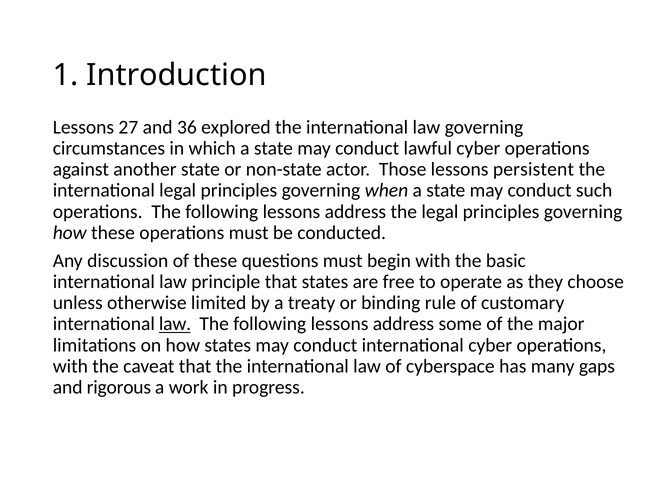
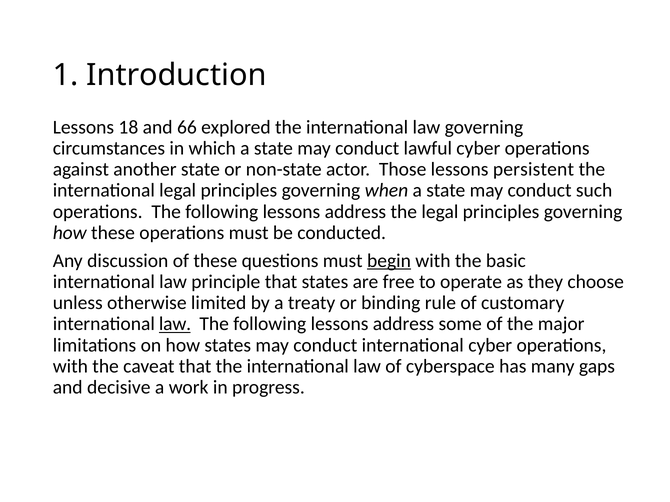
27: 27 -> 18
36: 36 -> 66
begin underline: none -> present
rigorous: rigorous -> decisive
